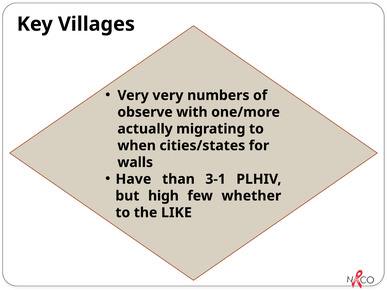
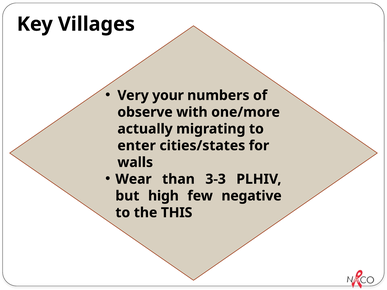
Very very: very -> your
when: when -> enter
Have: Have -> Wear
3-1: 3-1 -> 3-3
whether: whether -> negative
LIKE: LIKE -> THIS
